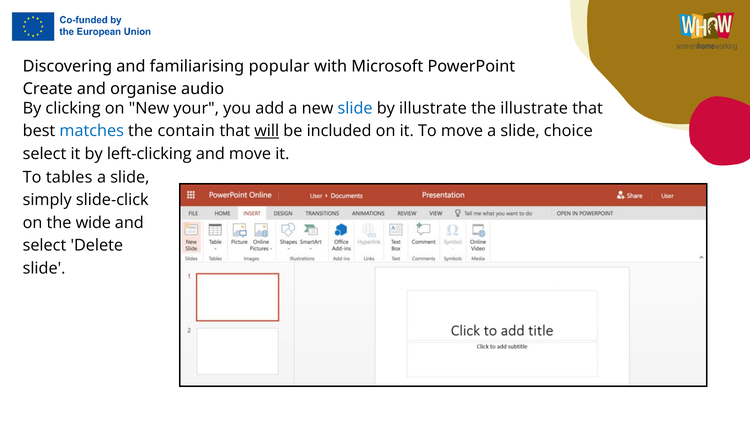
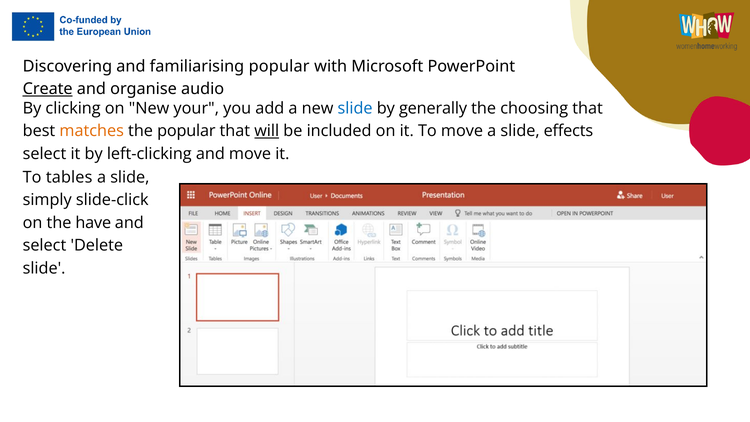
Create underline: none -> present
by illustrate: illustrate -> generally
the illustrate: illustrate -> choosing
matches colour: blue -> orange
the contain: contain -> popular
choice: choice -> effects
wide: wide -> have
